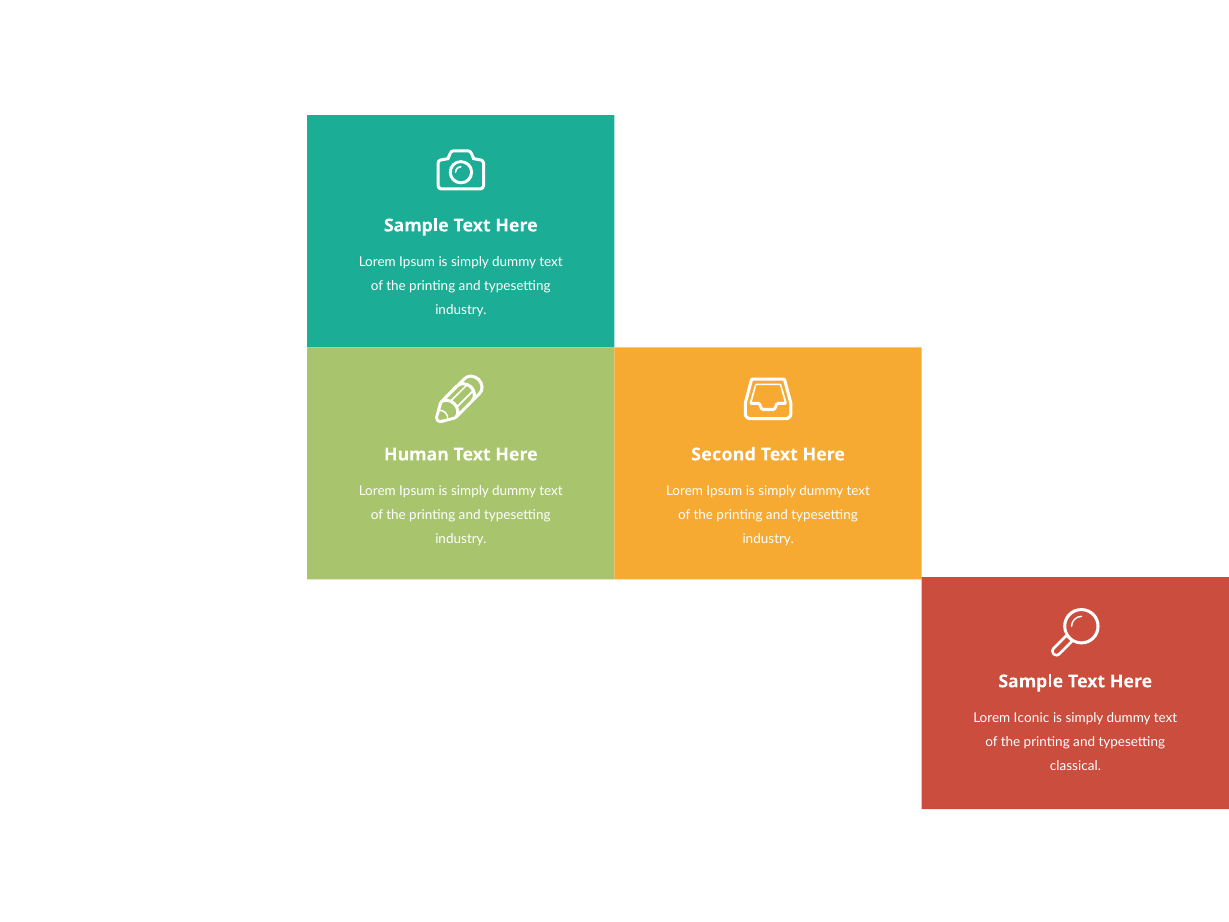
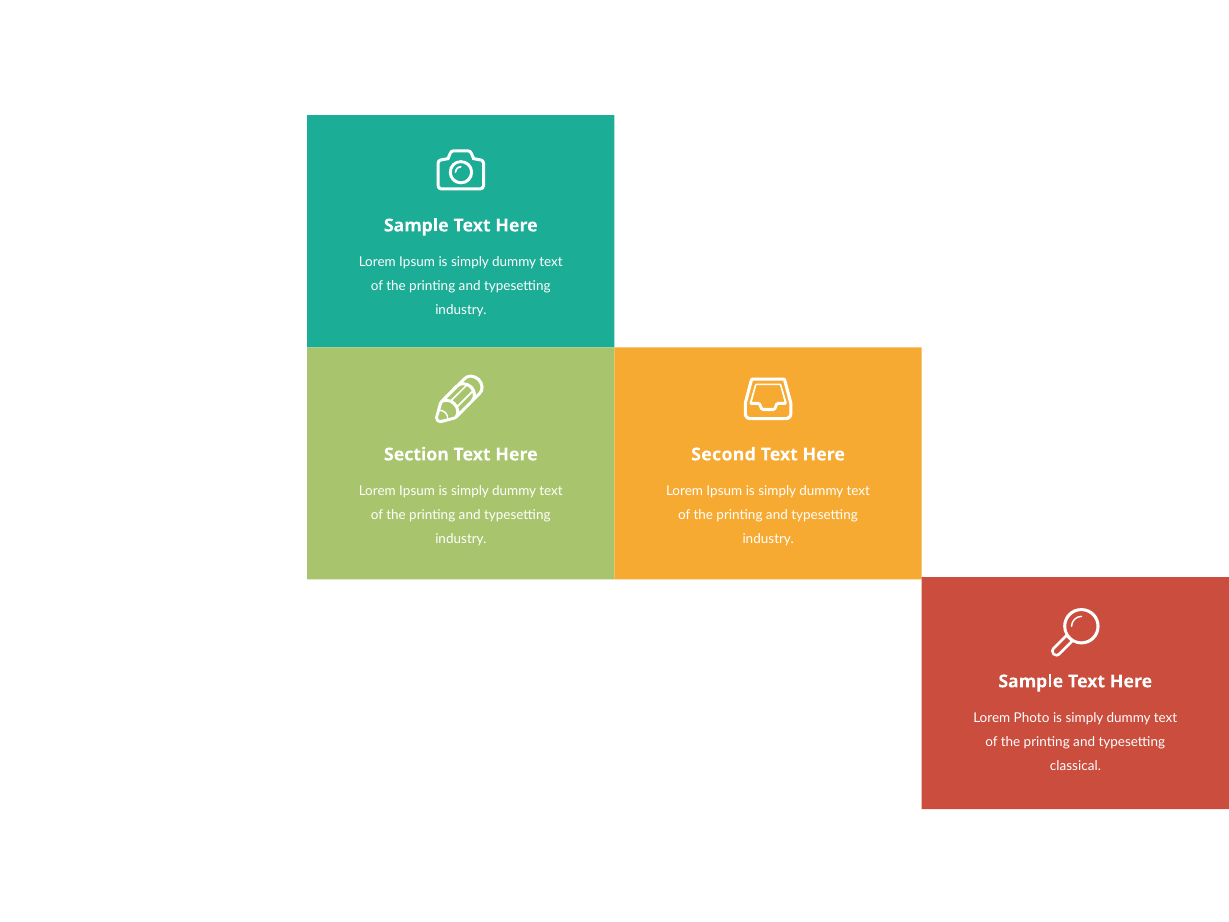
Human: Human -> Section
Iconic: Iconic -> Photo
